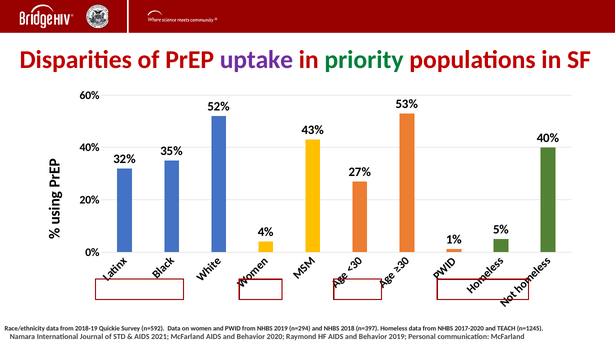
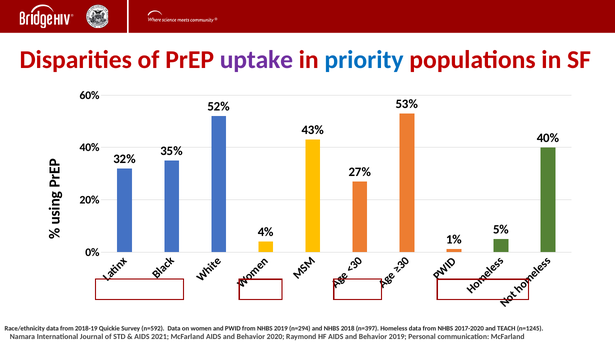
priority colour: green -> blue
